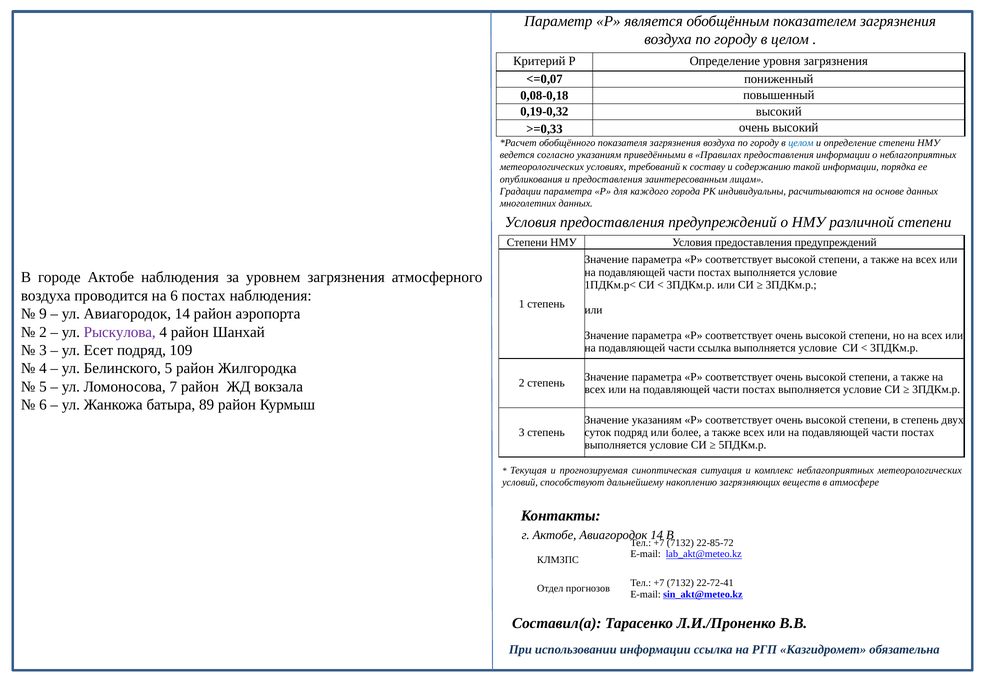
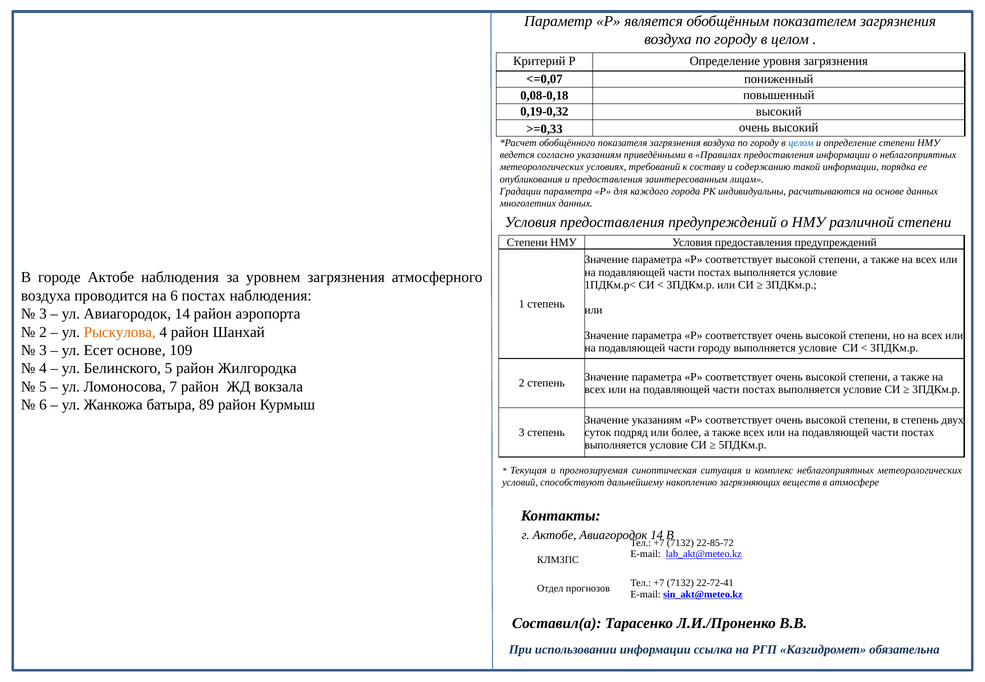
9 at (43, 314): 9 -> 3
Рыскулова colour: purple -> orange
части ссылка: ссылка -> городу
Есет подряд: подряд -> основе
